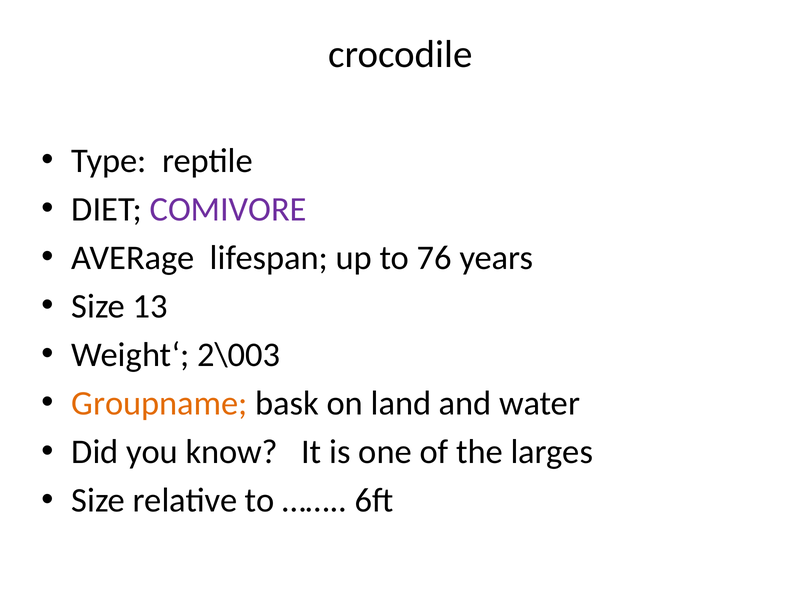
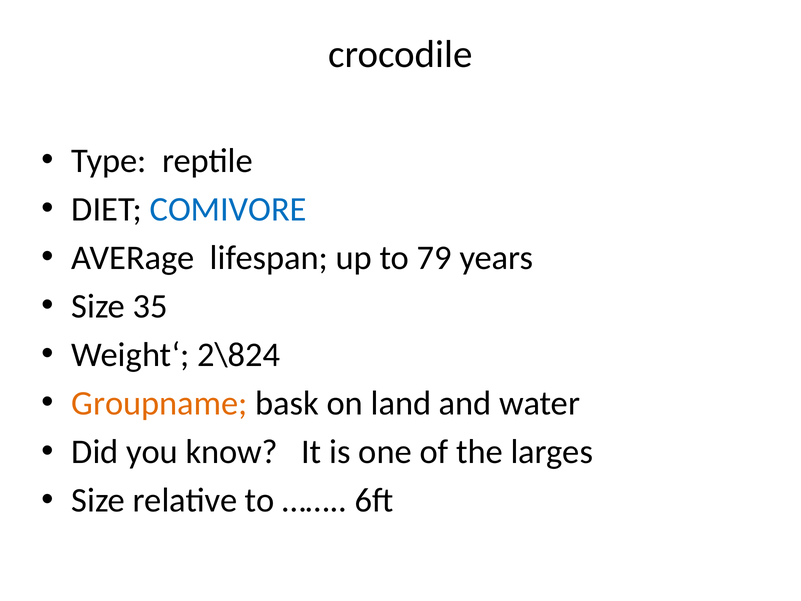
COMIVORE colour: purple -> blue
76: 76 -> 79
13: 13 -> 35
2\003: 2\003 -> 2\824
